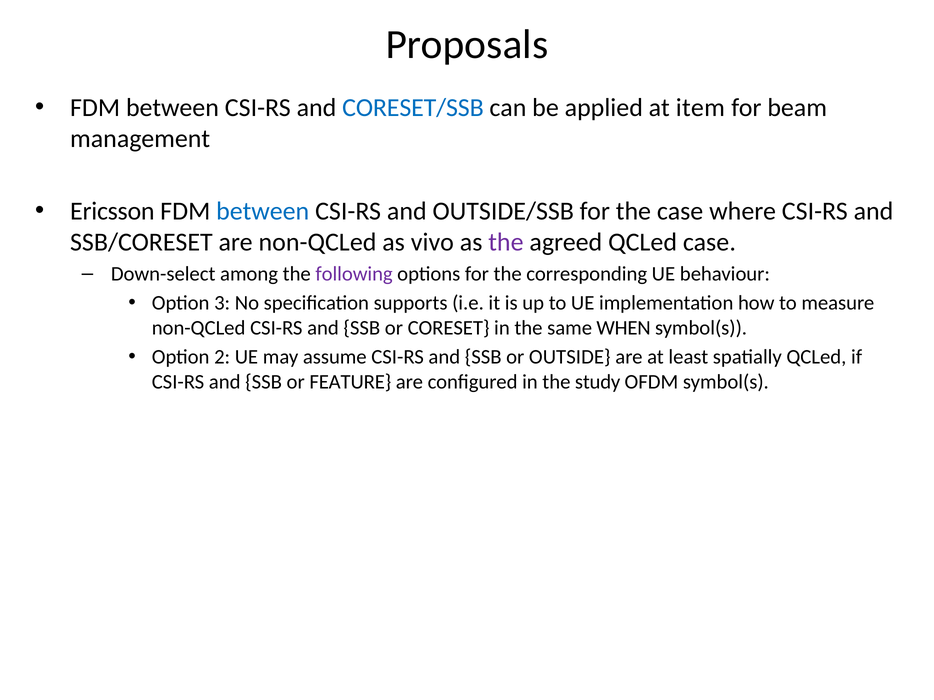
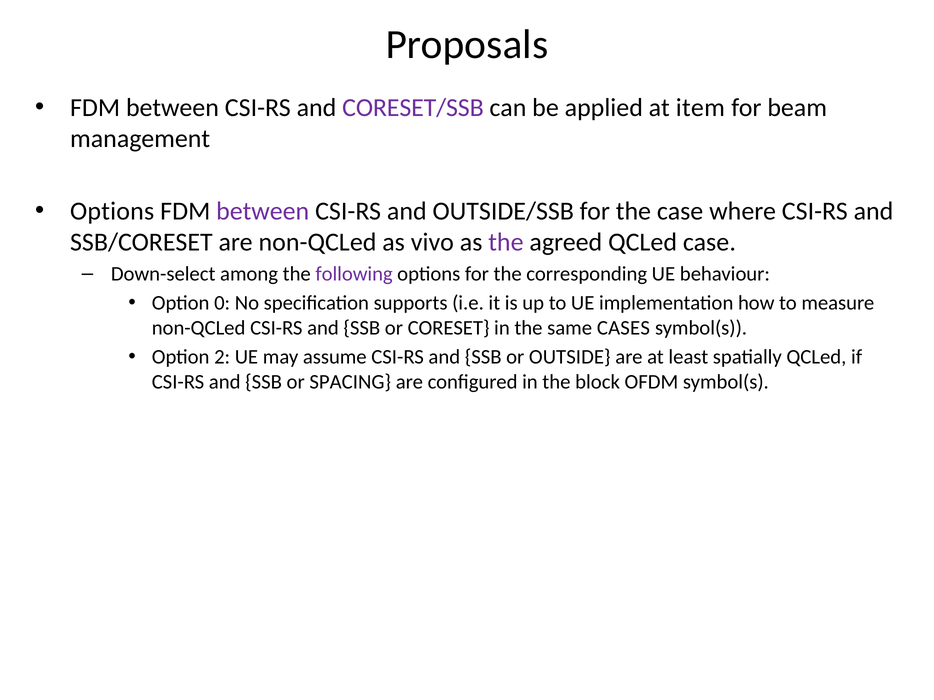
CORESET/SSB colour: blue -> purple
Ericsson at (112, 211): Ericsson -> Options
between at (263, 211) colour: blue -> purple
3: 3 -> 0
WHEN: WHEN -> CASES
FEATURE: FEATURE -> SPACING
study: study -> block
